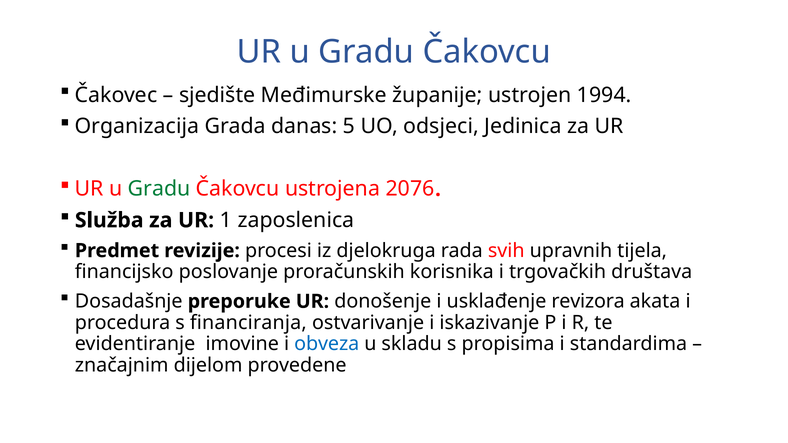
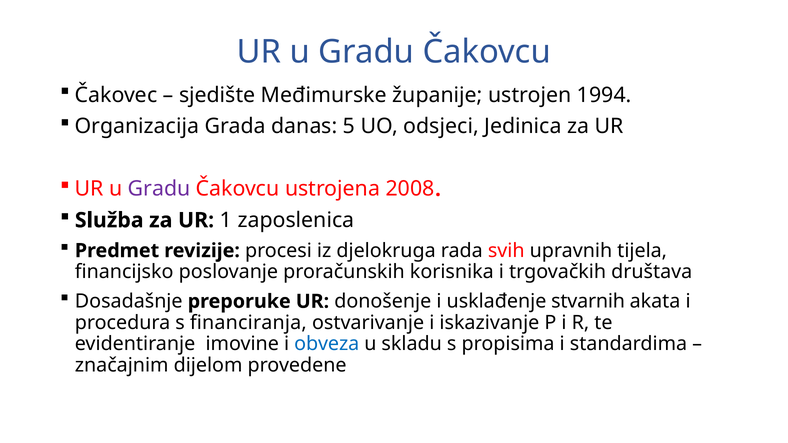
Gradu at (159, 189) colour: green -> purple
2076: 2076 -> 2008
revizora: revizora -> stvarnih
